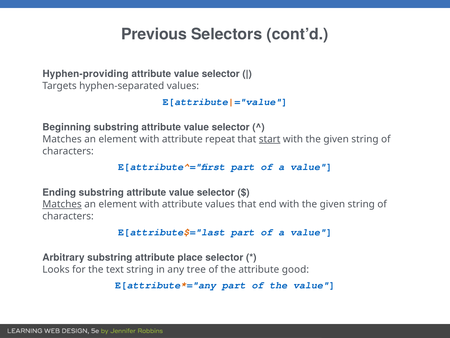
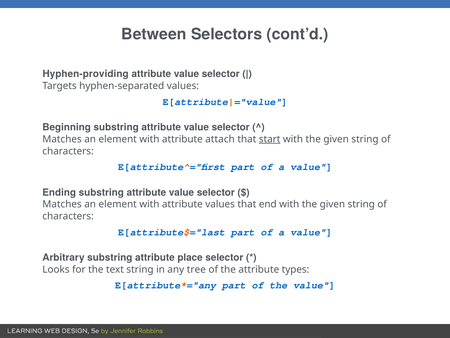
Previous: Previous -> Between
repeat: repeat -> attach
Matches at (62, 204) underline: present -> none
good: good -> types
